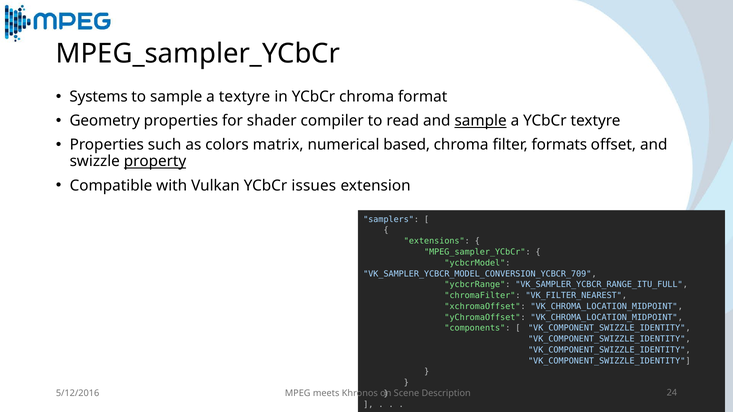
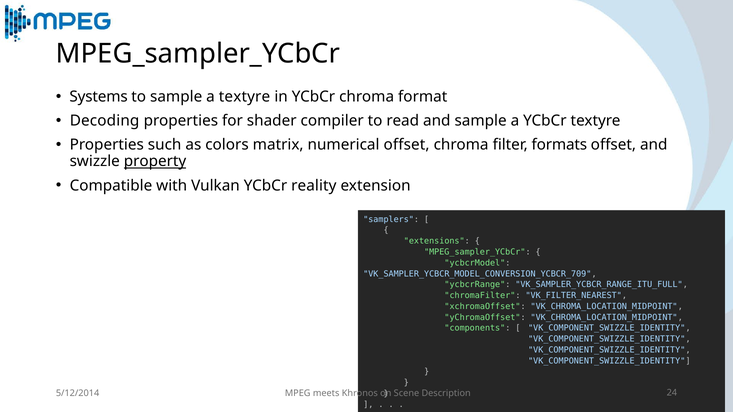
Geometry: Geometry -> Decoding
sample at (481, 121) underline: present -> none
numerical based: based -> offset
issues: issues -> reality
5/12/2016: 5/12/2016 -> 5/12/2014
